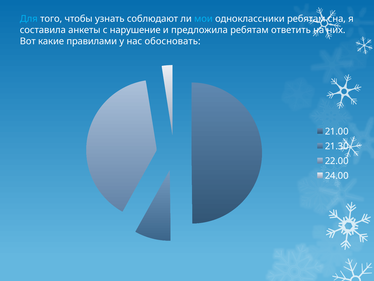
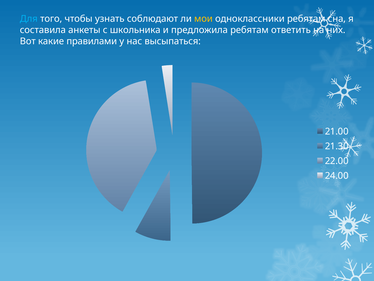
мои colour: light blue -> yellow
нарушение: нарушение -> школьника
обосновать: обосновать -> высыпаться
